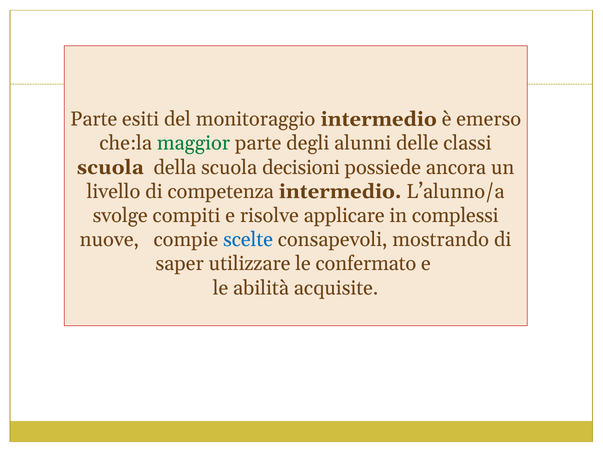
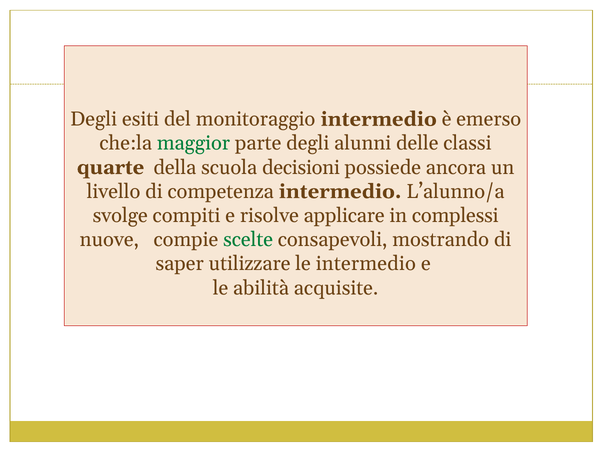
Parte at (94, 119): Parte -> Degli
scuola at (110, 167): scuola -> quarte
scelte colour: blue -> green
le confermato: confermato -> intermedio
